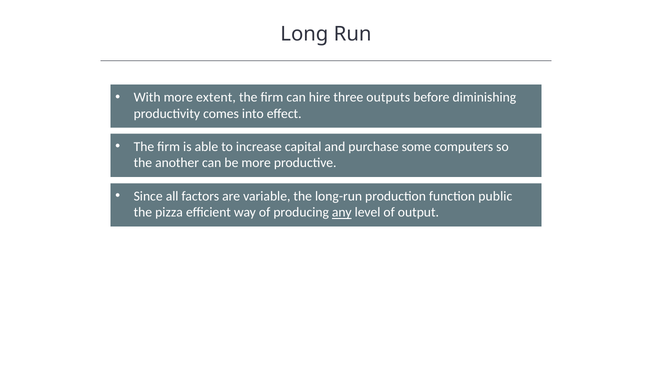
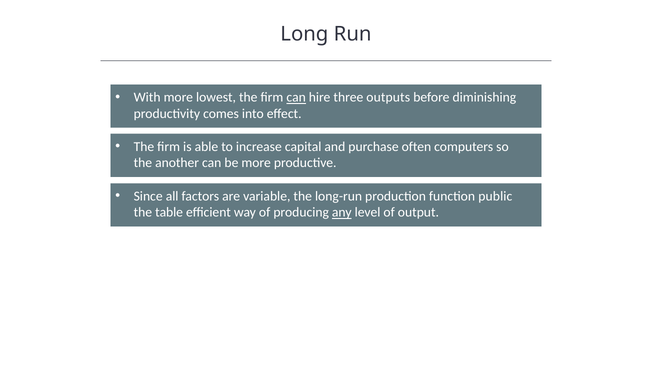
extent: extent -> lowest
can at (296, 97) underline: none -> present
some: some -> often
pizza: pizza -> table
